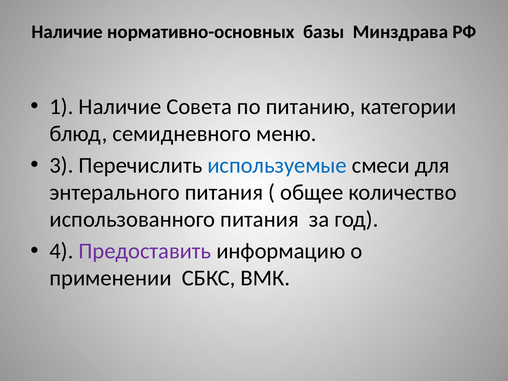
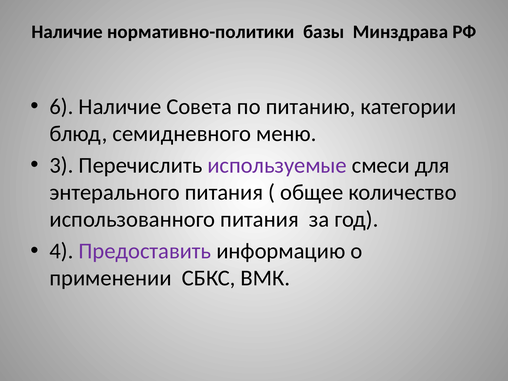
нормативно-основных: нормативно-основных -> нормативно-политики
1: 1 -> 6
используемые colour: blue -> purple
